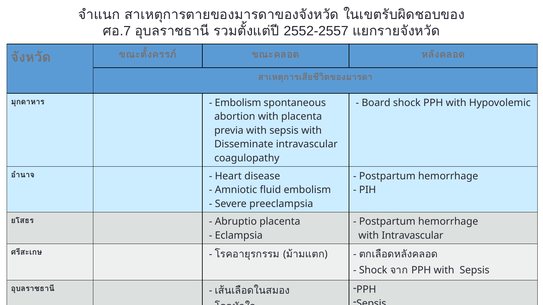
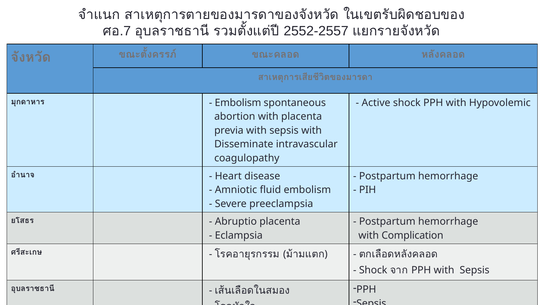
Board: Board -> Active
with Intravascular: Intravascular -> Complication
